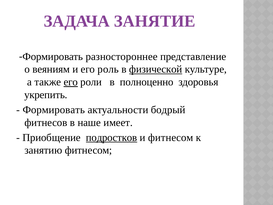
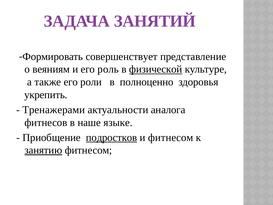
ЗАНЯТИЕ: ЗАНЯТИЕ -> ЗАНЯТИЙ
разностороннее: разностороннее -> совершенствует
его at (71, 82) underline: present -> none
Формировать at (54, 110): Формировать -> Тренажерами
бодрый: бодрый -> аналога
имеет: имеет -> языке
занятию underline: none -> present
